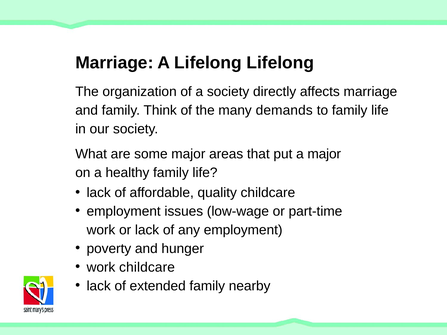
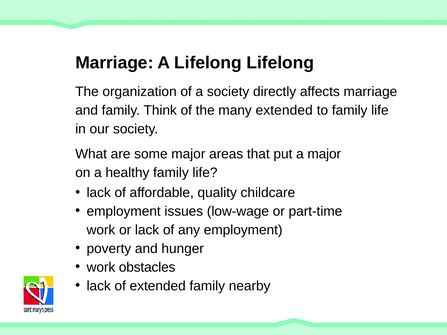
many demands: demands -> extended
work childcare: childcare -> obstacles
